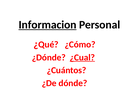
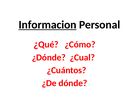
¿Cual underline: present -> none
